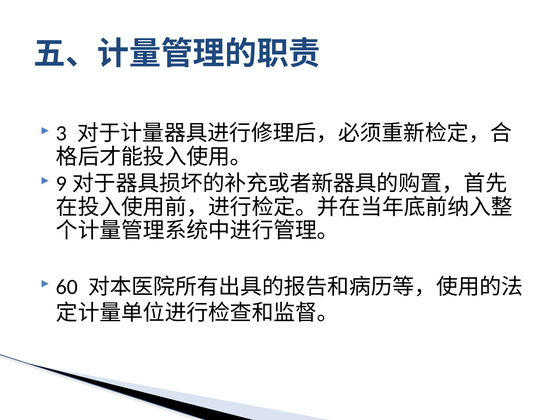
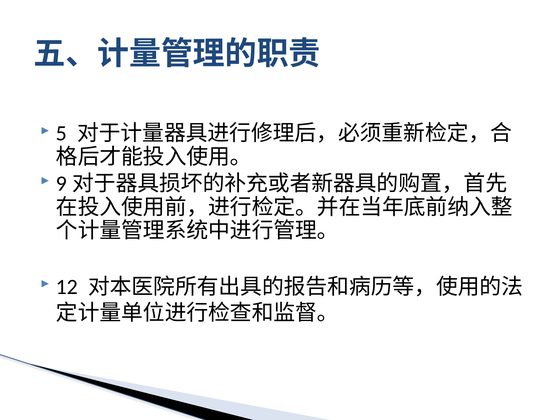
3: 3 -> 5
60: 60 -> 12
